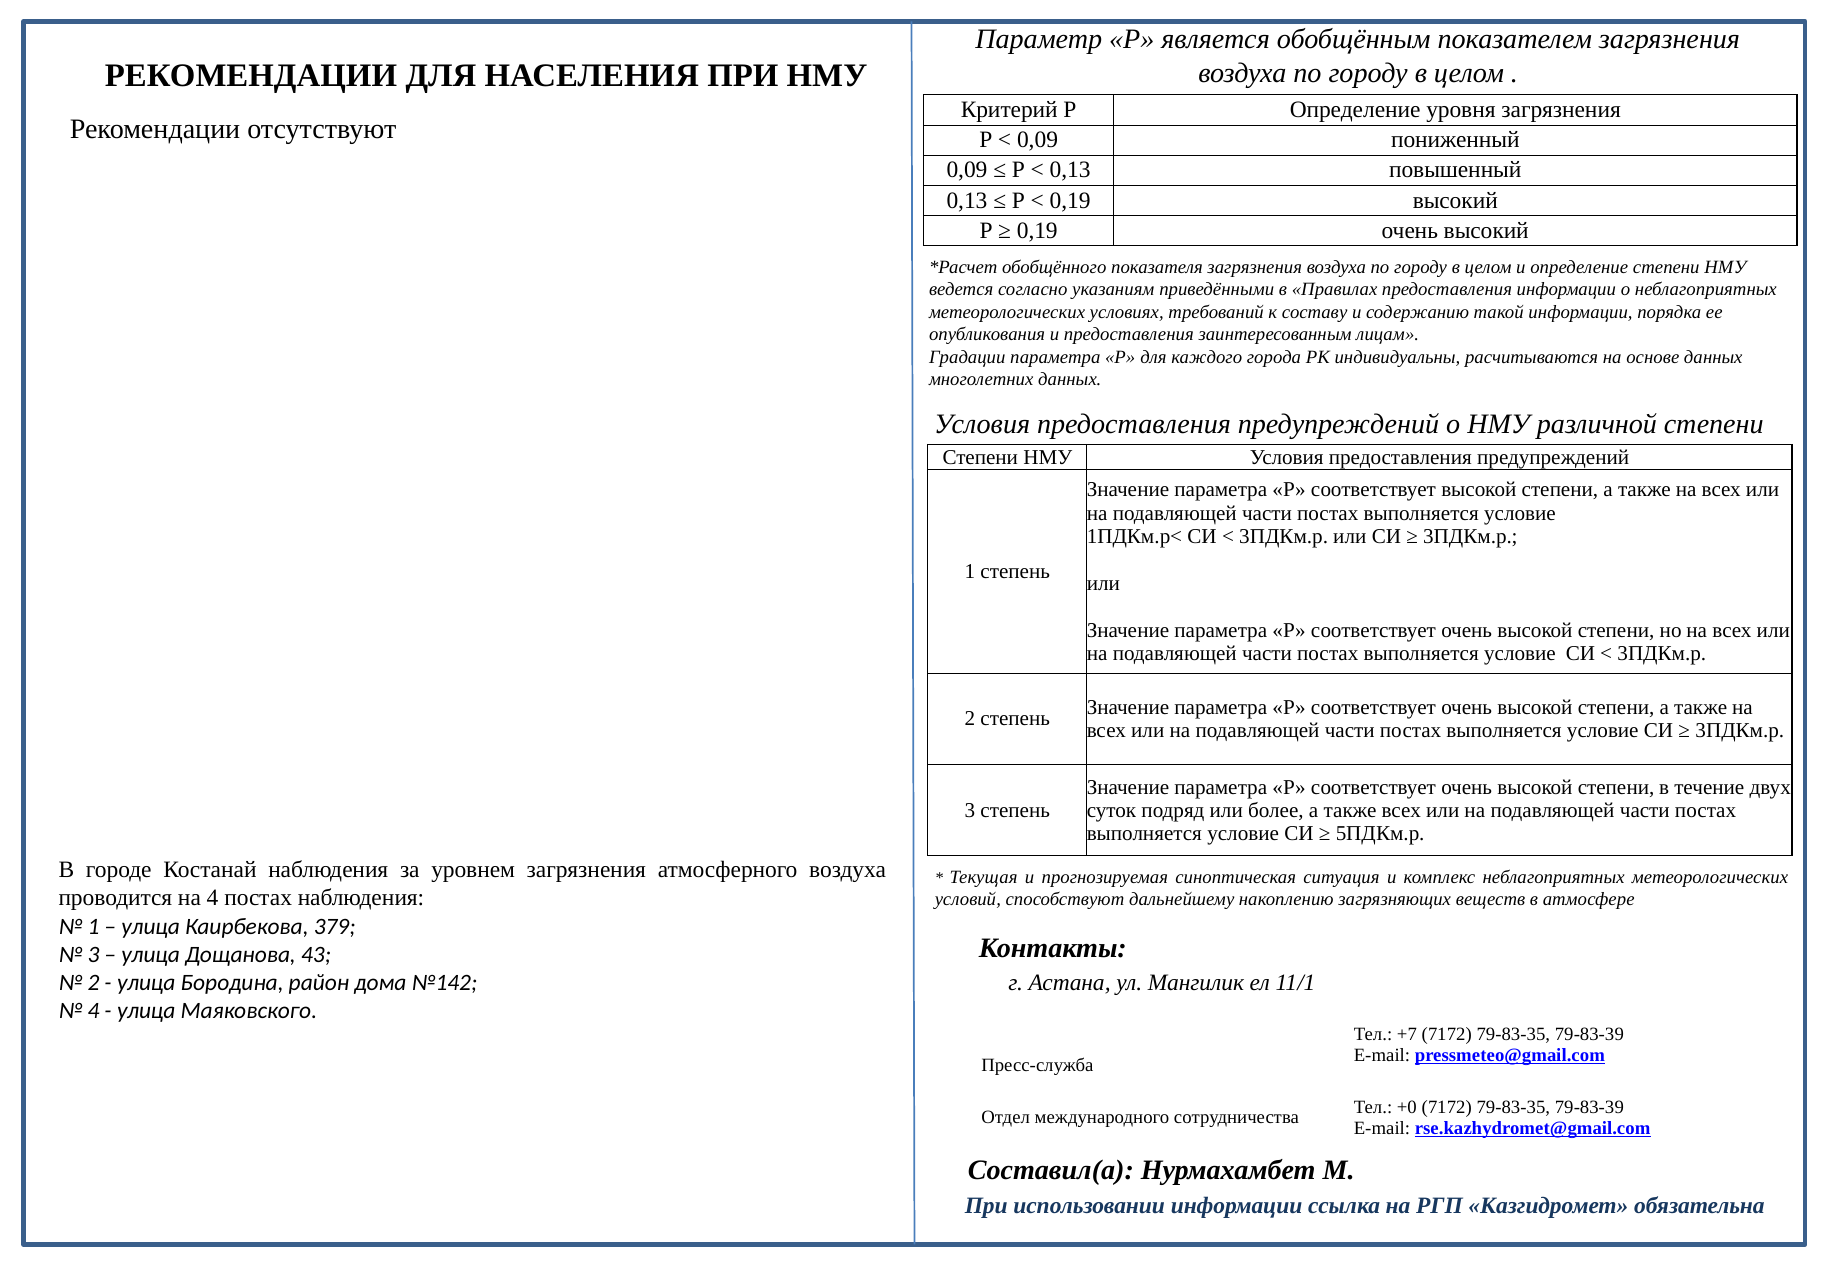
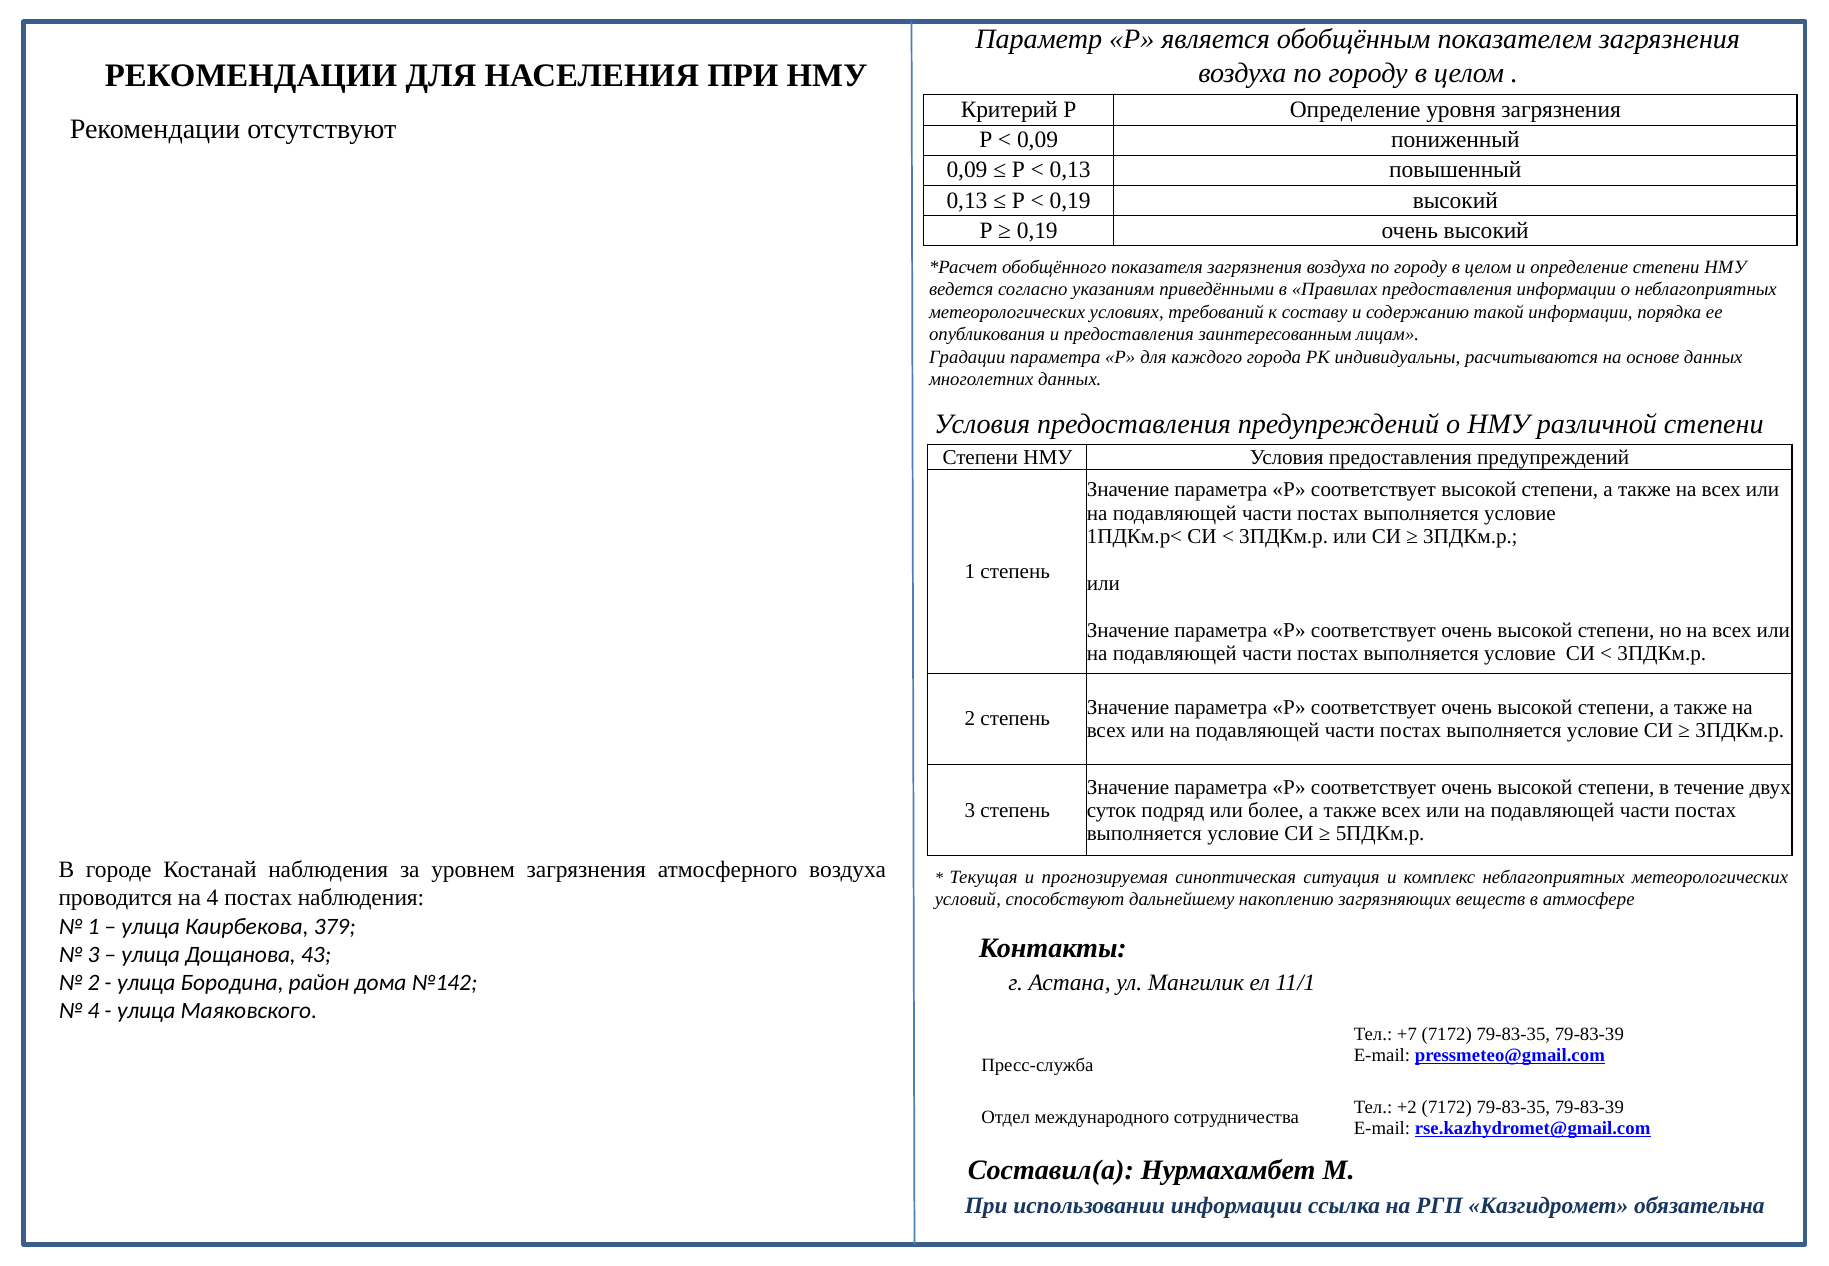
+0: +0 -> +2
